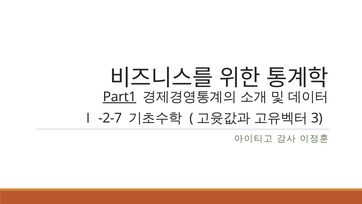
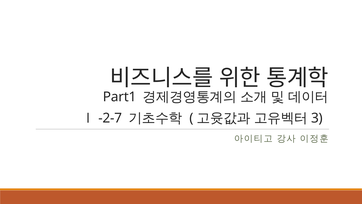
Part1 underline: present -> none
